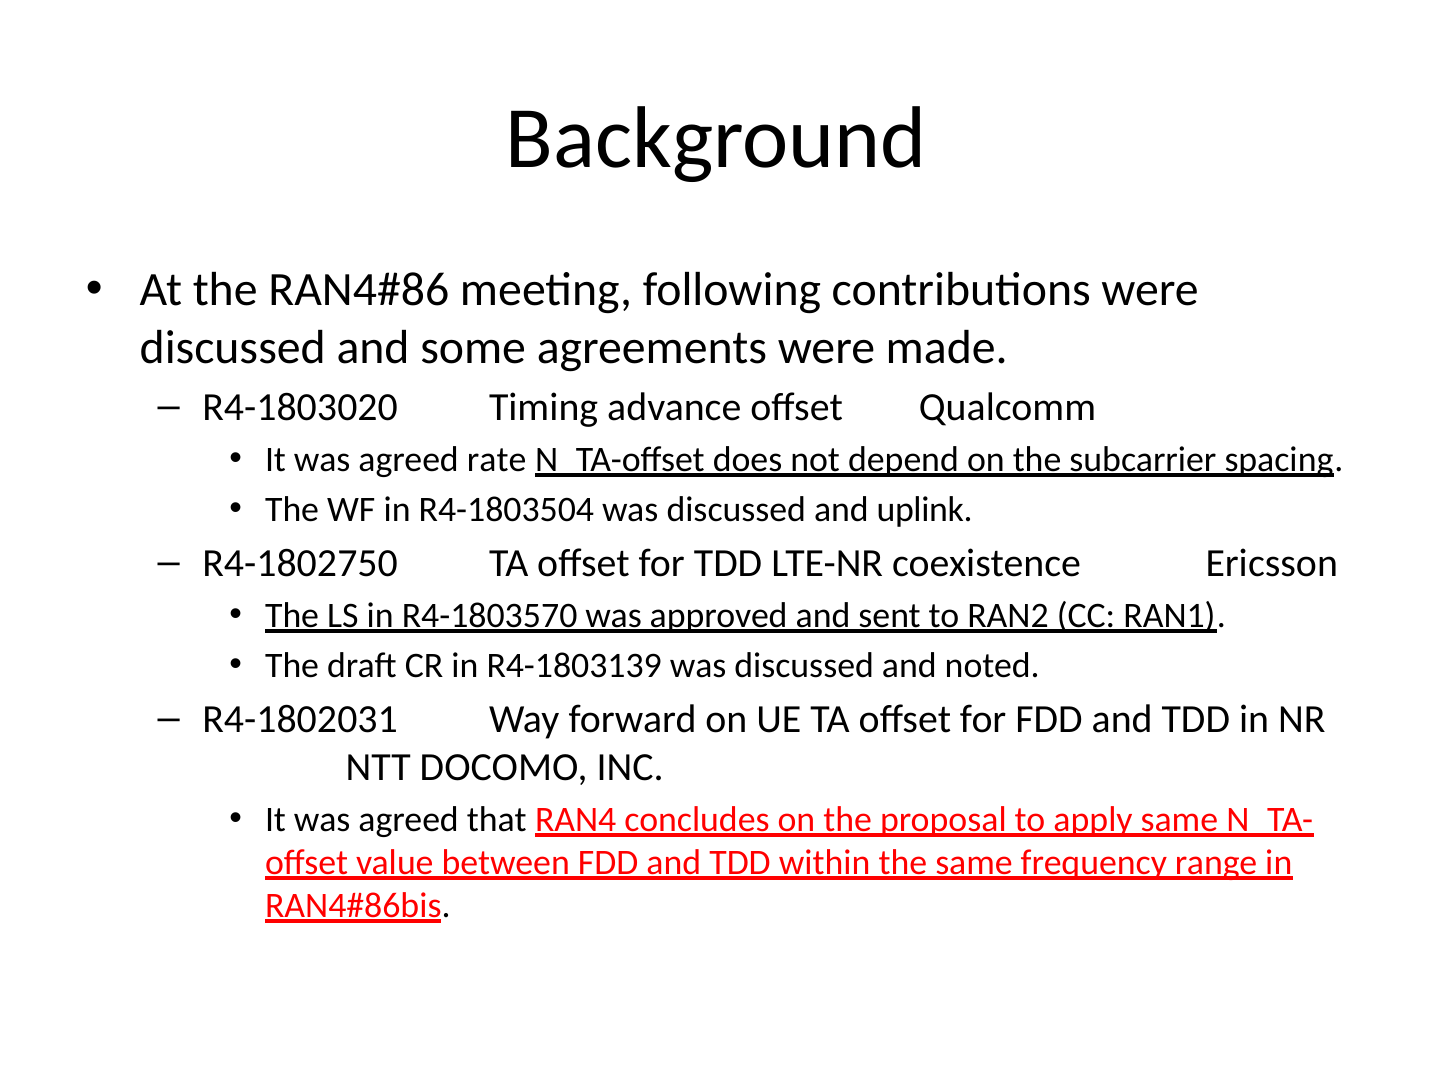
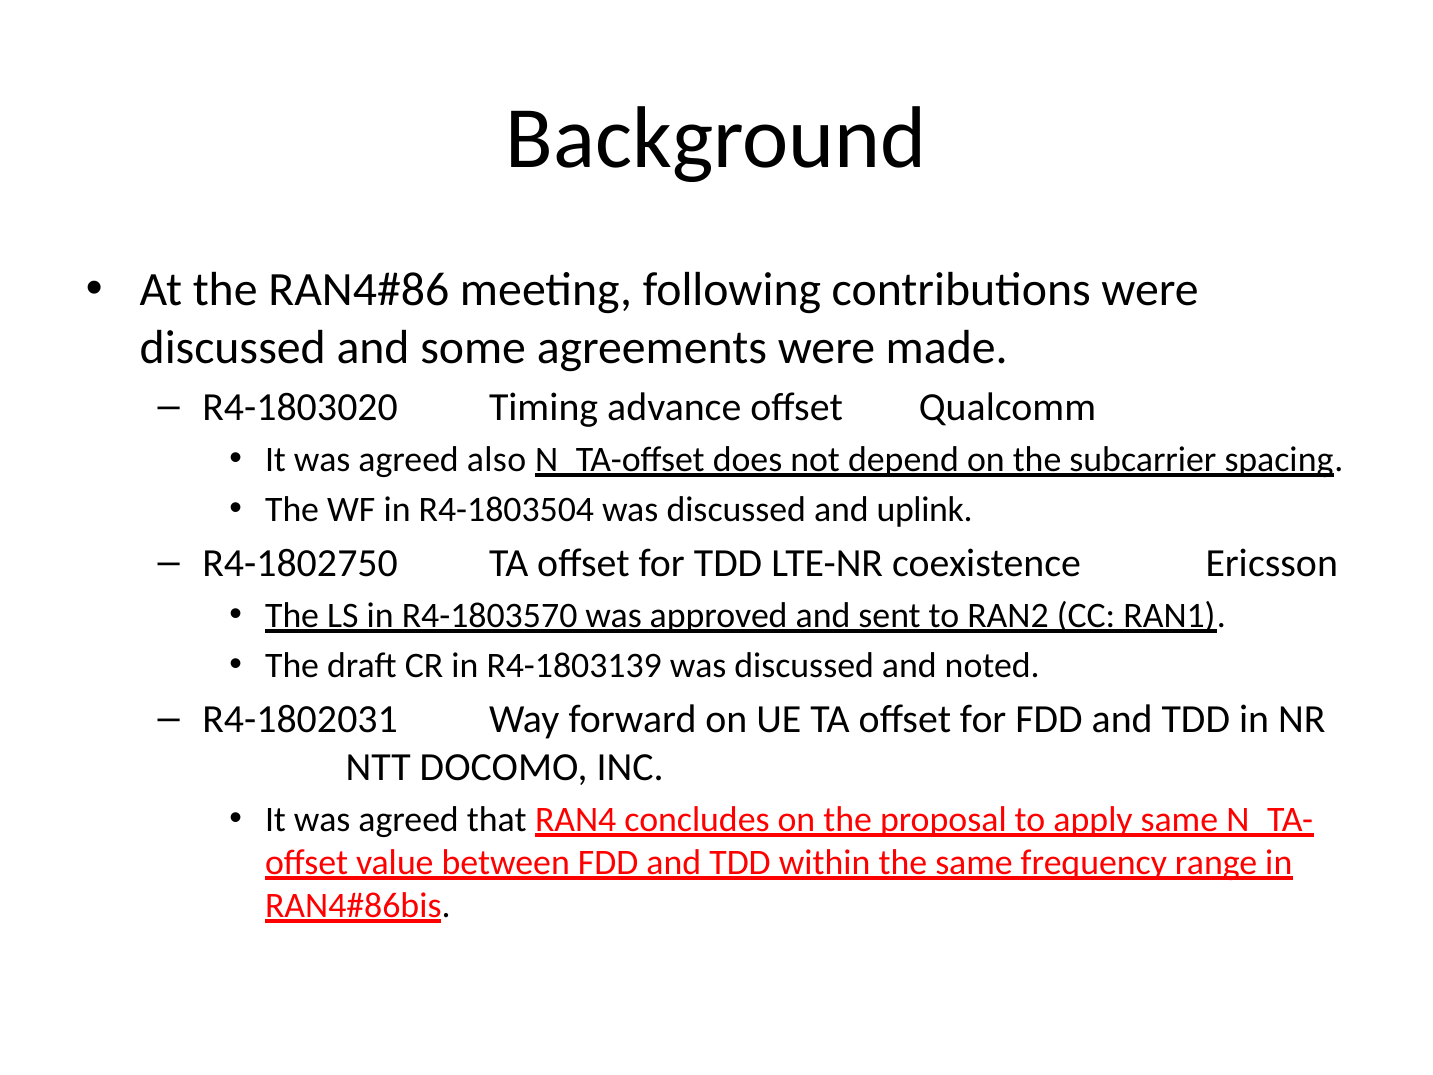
rate: rate -> also
